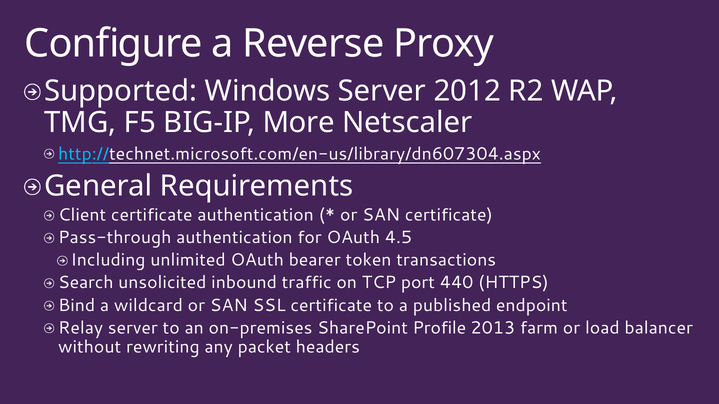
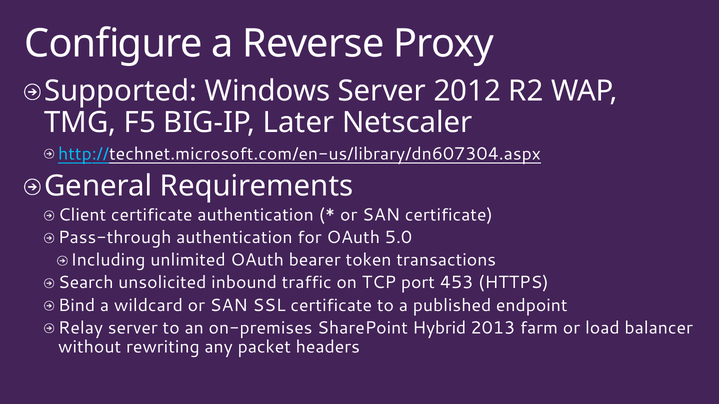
More: More -> Later
4.5: 4.5 -> 5.0
440: 440 -> 453
Profile: Profile -> Hybrid
